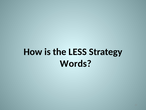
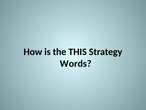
LESS: LESS -> THIS
